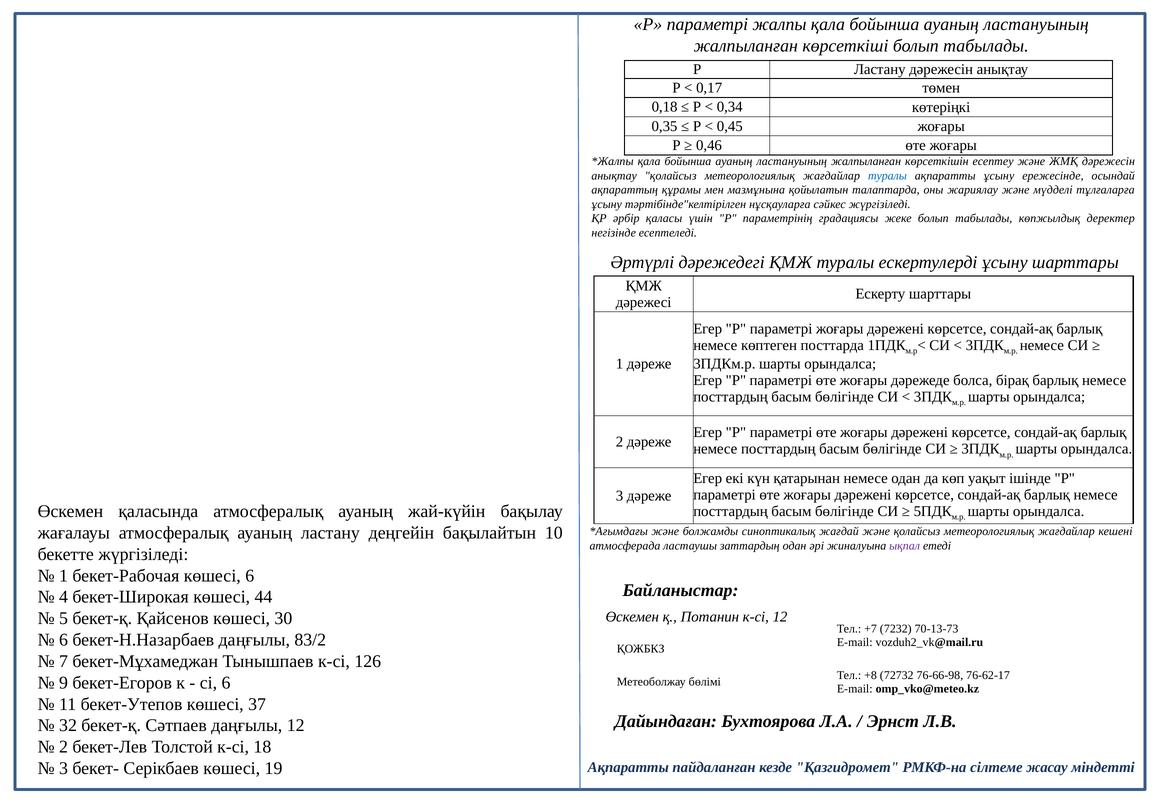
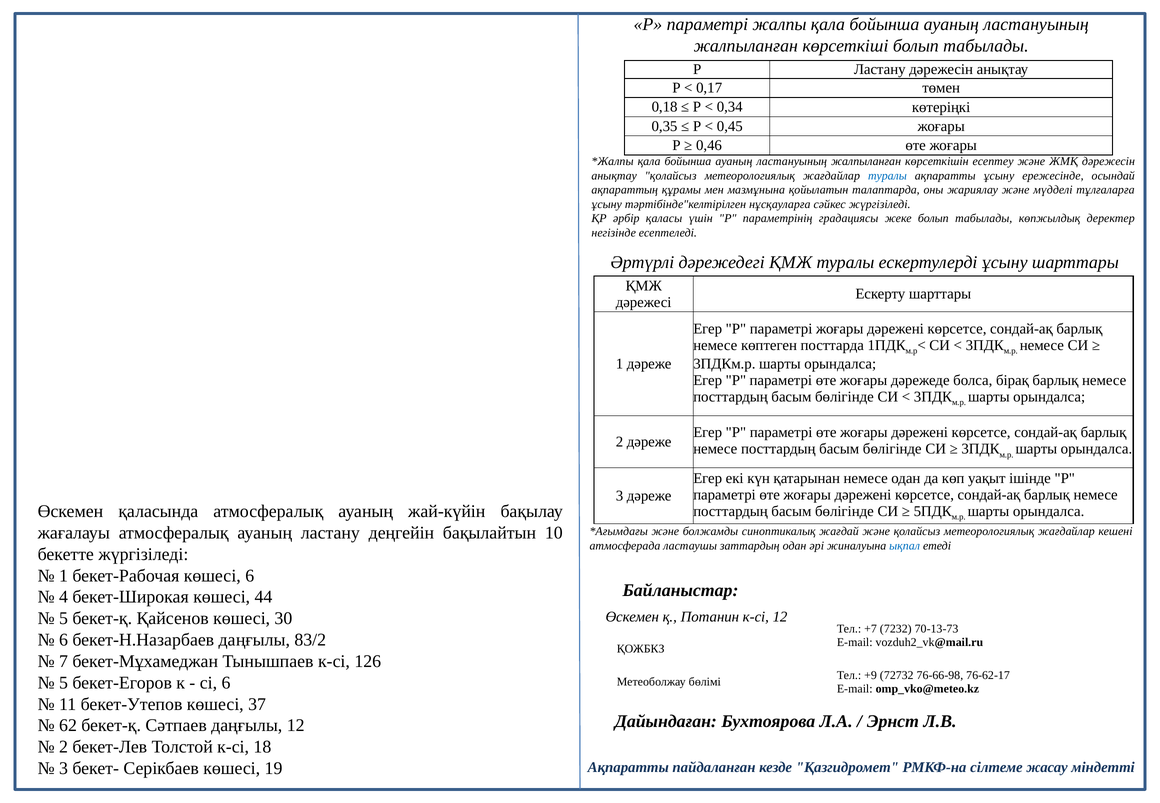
ықпал colour: purple -> blue
+8: +8 -> +9
9 at (64, 683): 9 -> 5
32: 32 -> 62
